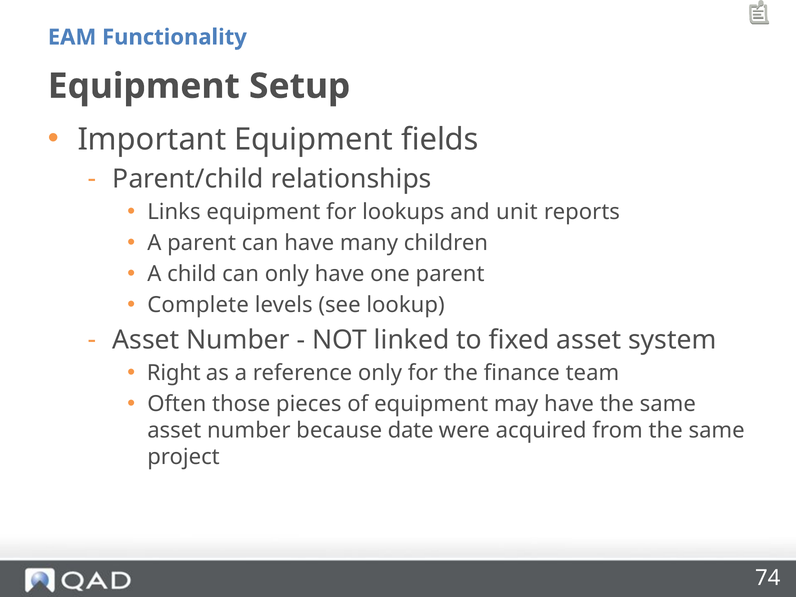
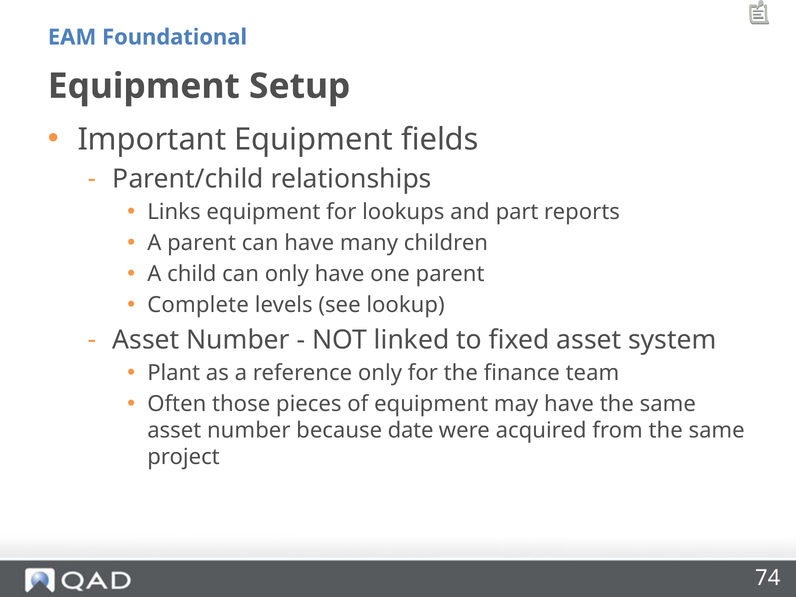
Functionality: Functionality -> Foundational
unit: unit -> part
Right: Right -> Plant
